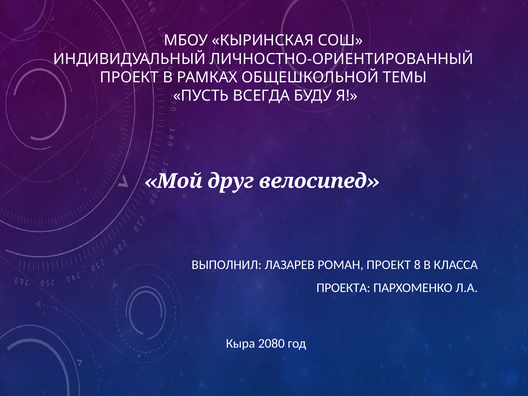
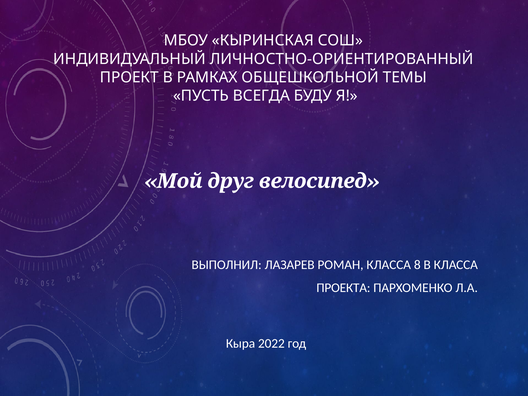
РОМАН ПРОЕКТ: ПРОЕКТ -> КЛАССА
2080: 2080 -> 2022
